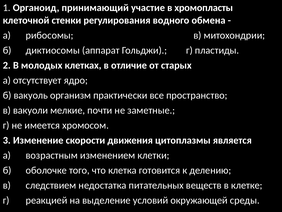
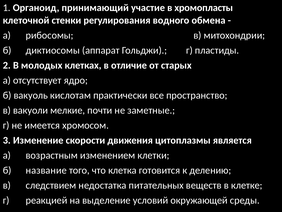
организм: организм -> кислотам
оболочке: оболочке -> название
